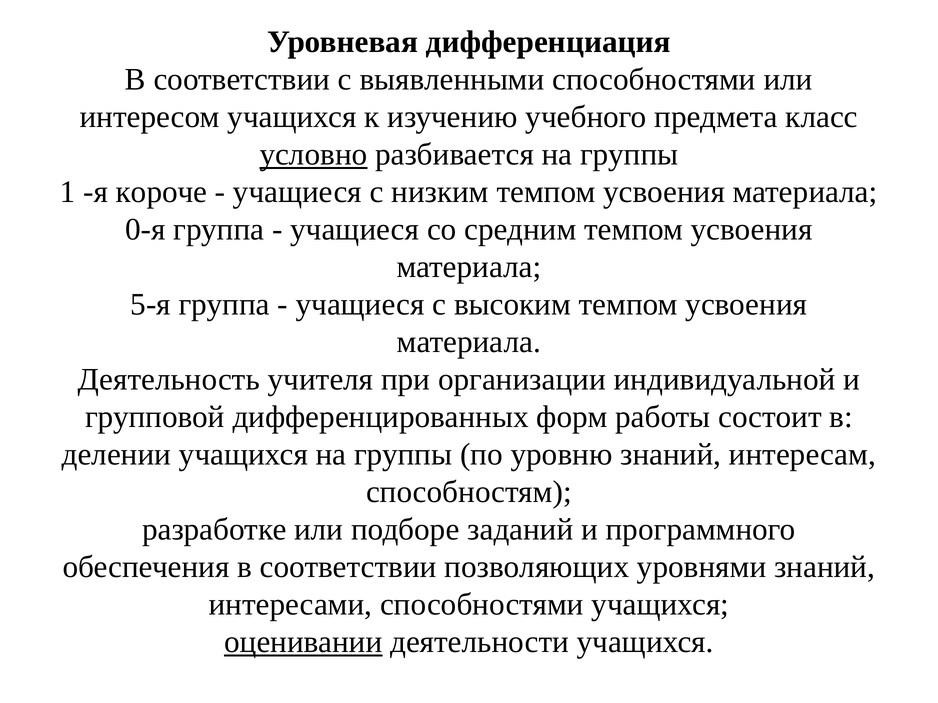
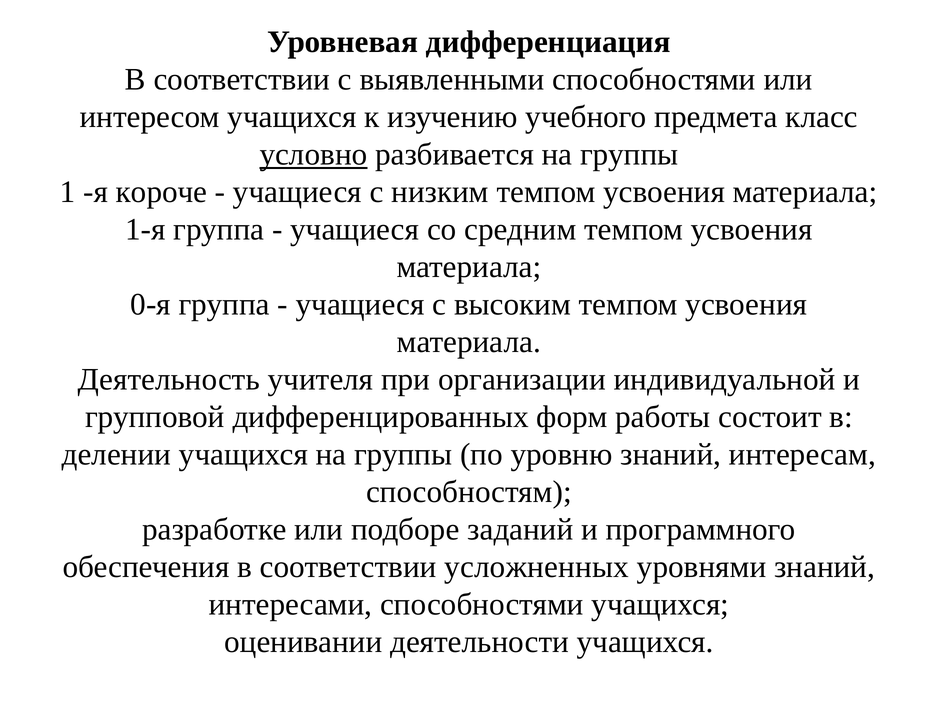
0-я: 0-я -> 1-я
5-я: 5-я -> 0-я
позволяющих: позволяющих -> усложненных
оценивании underline: present -> none
